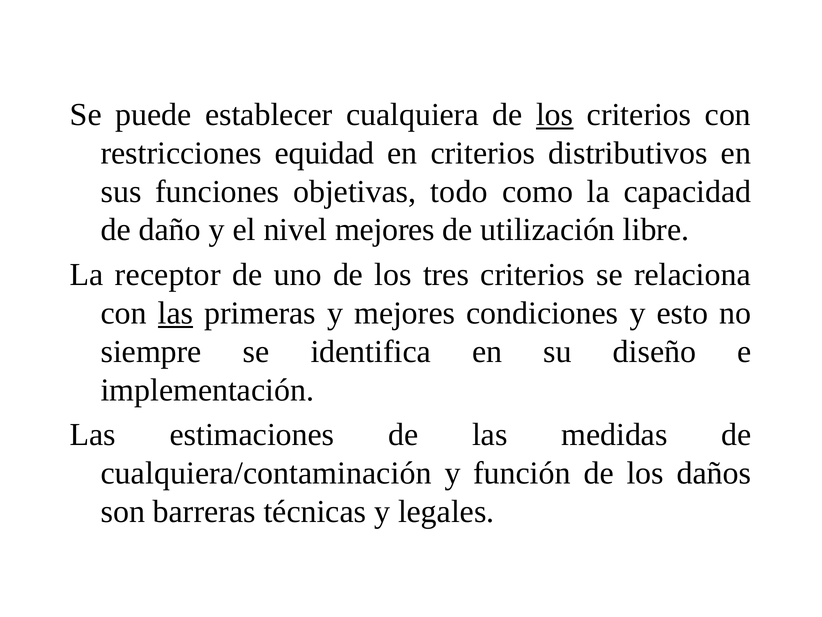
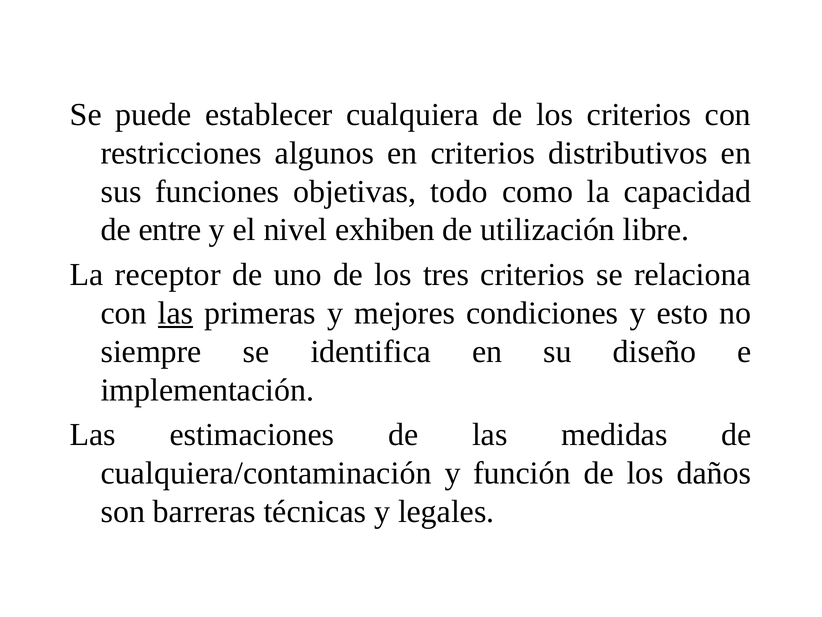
los at (555, 115) underline: present -> none
equidad: equidad -> algunos
daño: daño -> entre
nivel mejores: mejores -> exhiben
